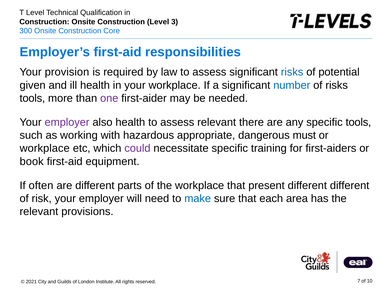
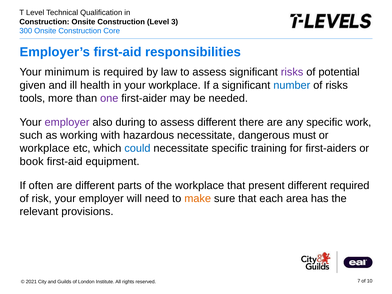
provision: provision -> minimum
risks at (292, 72) colour: blue -> purple
also health: health -> during
assess relevant: relevant -> different
specific tools: tools -> work
hazardous appropriate: appropriate -> necessitate
could colour: purple -> blue
different different: different -> required
make colour: blue -> orange
